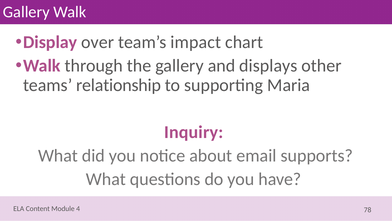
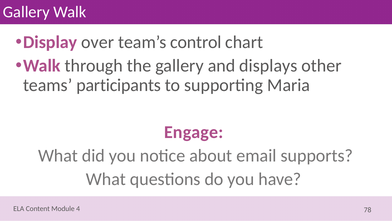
impact: impact -> control
relationship: relationship -> participants
Inquiry: Inquiry -> Engage
